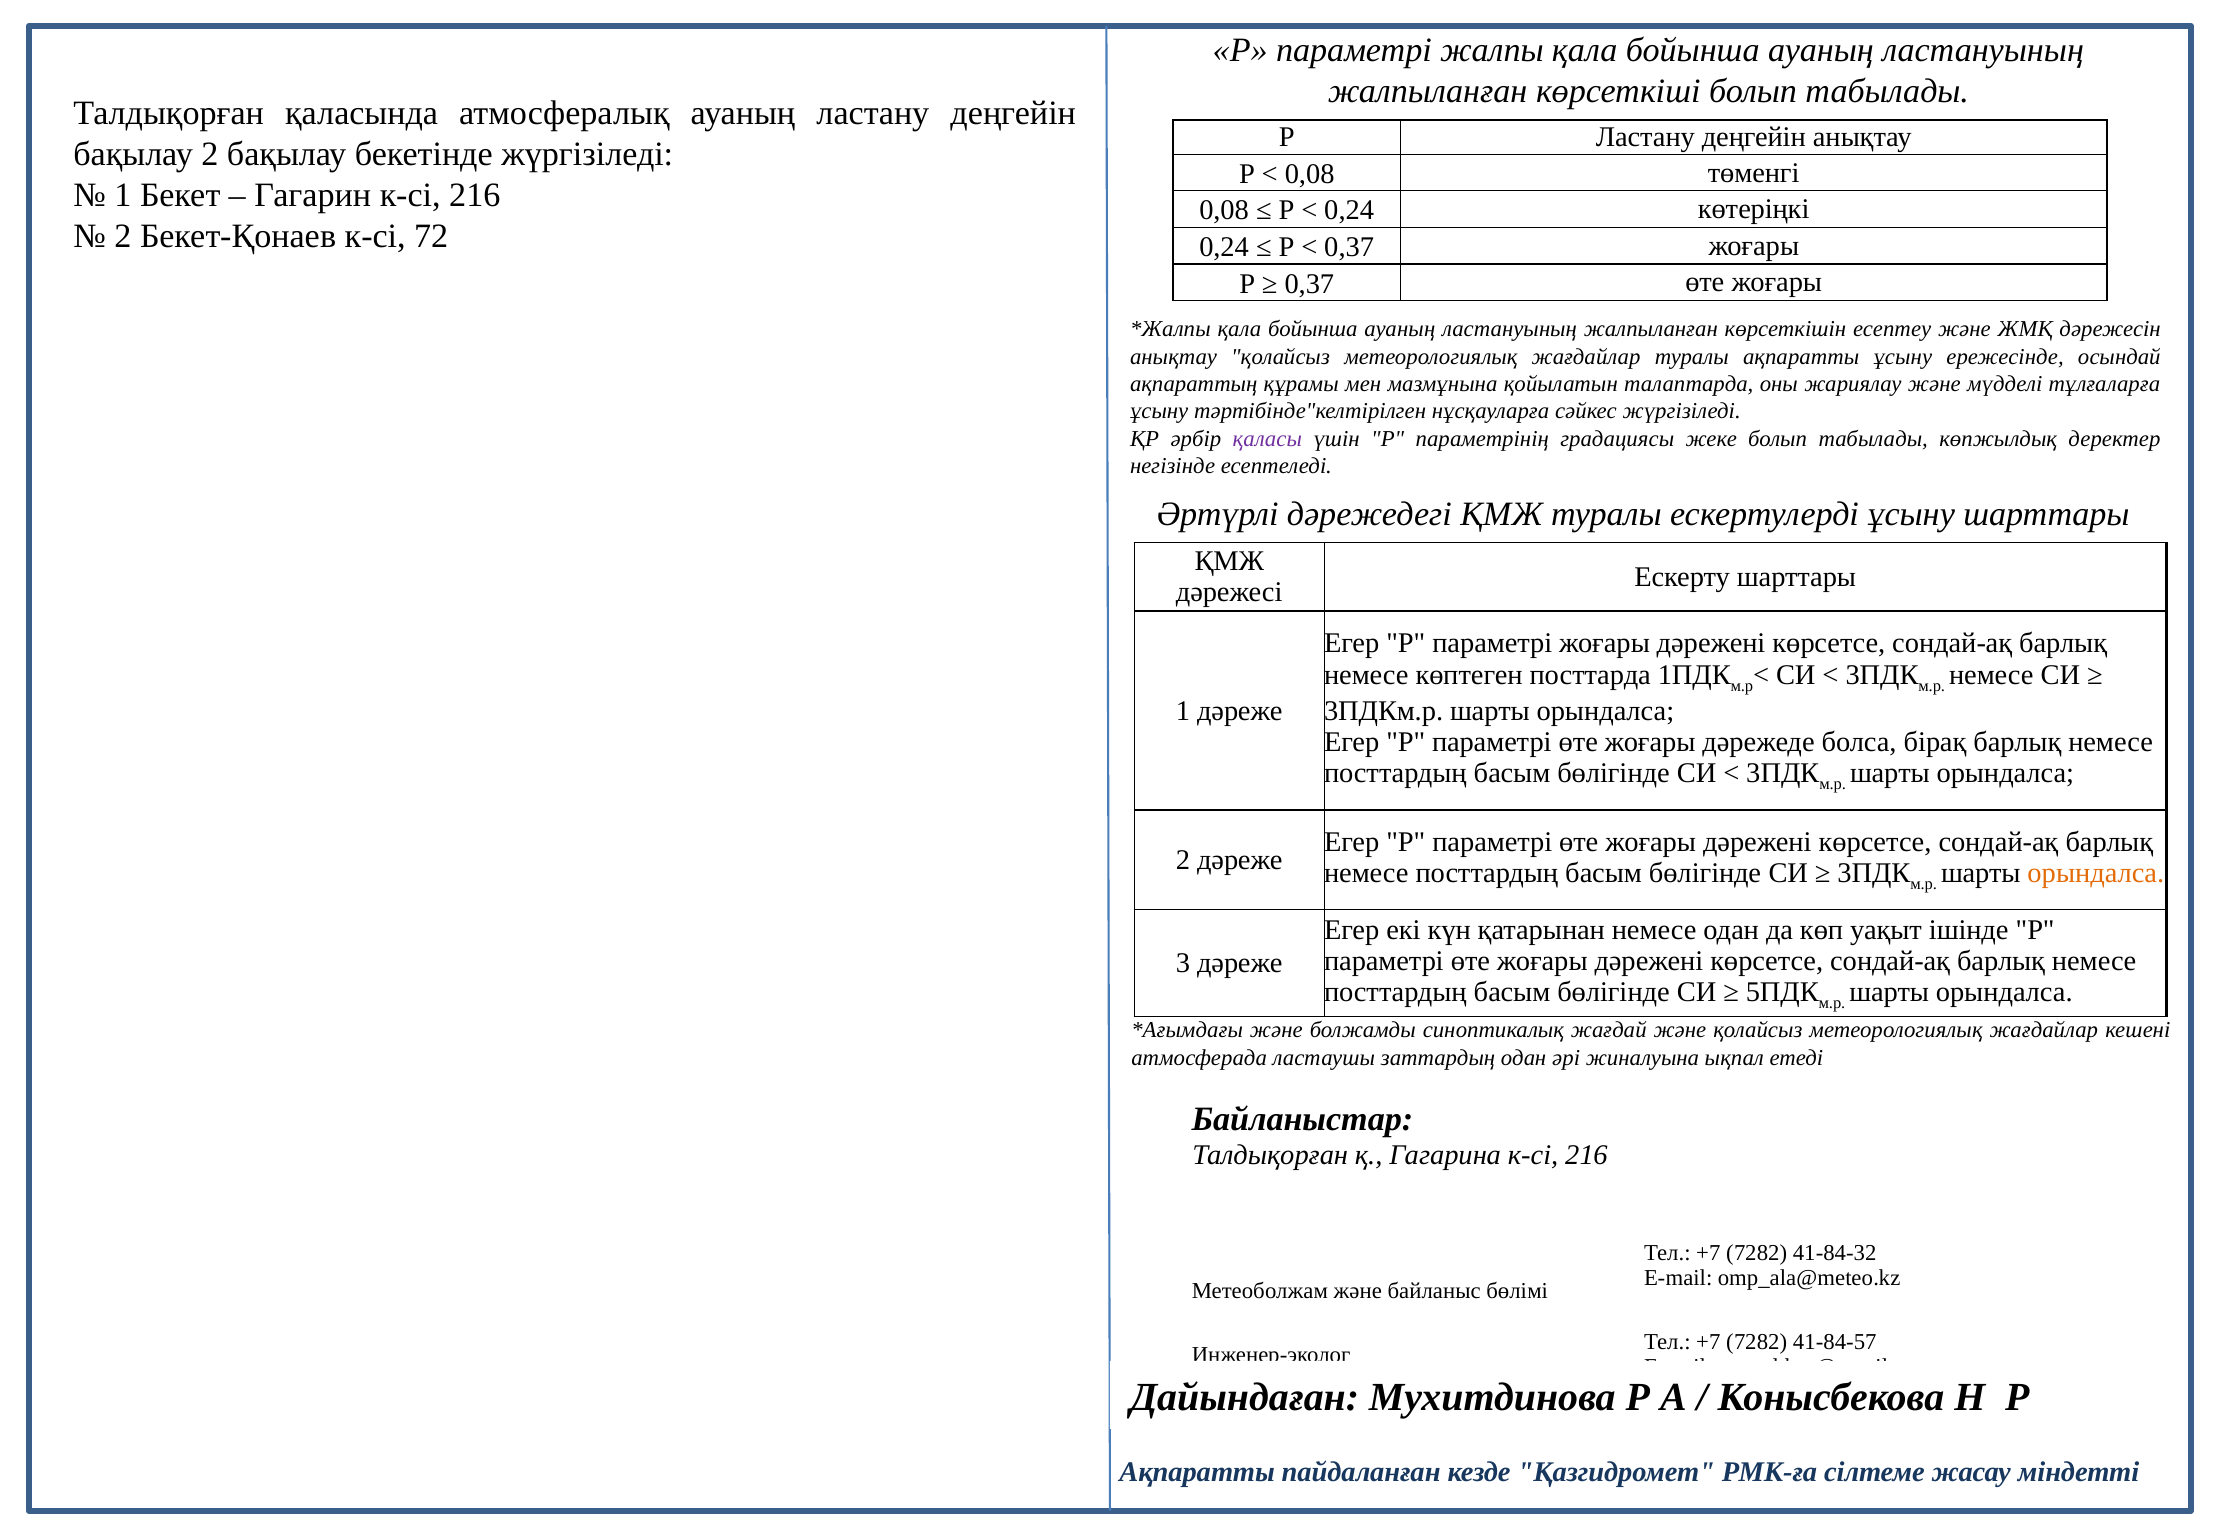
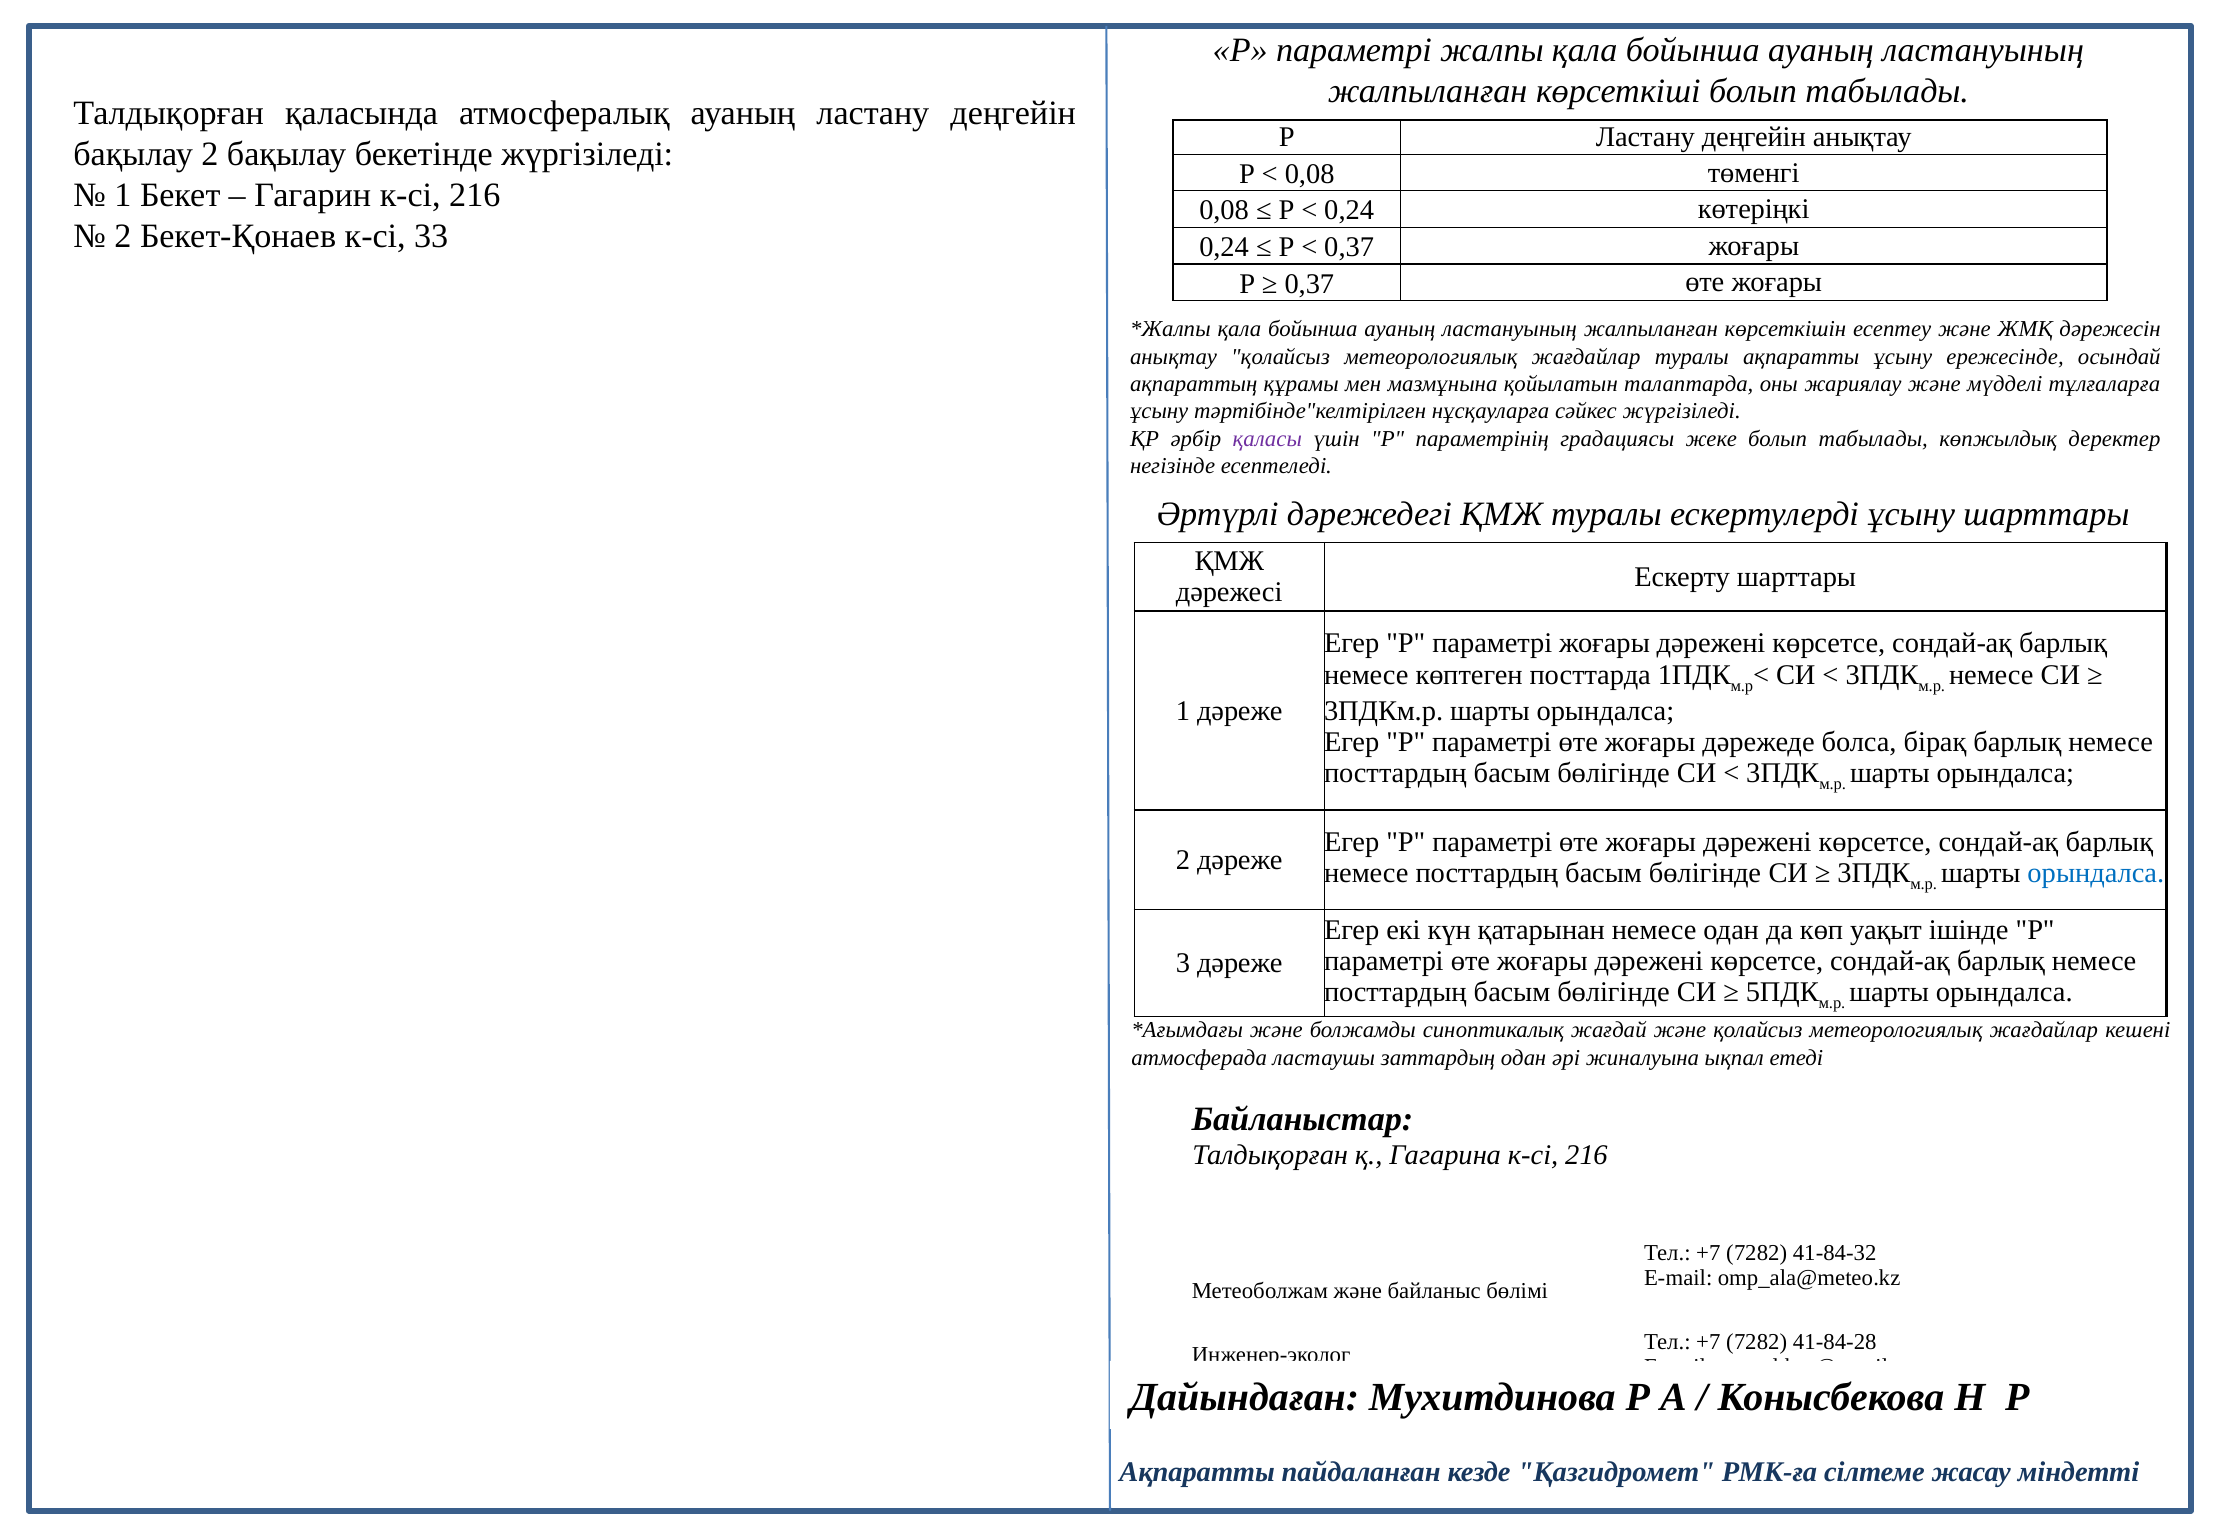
72: 72 -> 33
орындалса at (2096, 873) colour: orange -> blue
41-84-57: 41-84-57 -> 41-84-28
